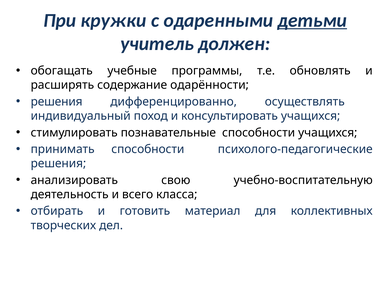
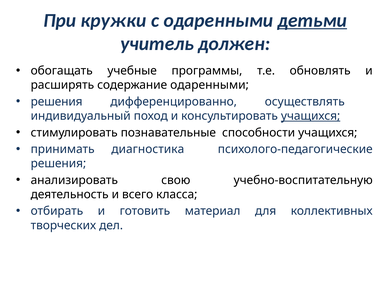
содержание одарённости: одарённости -> одаренными
учащихся at (311, 116) underline: none -> present
принимать способности: способности -> диагностика
